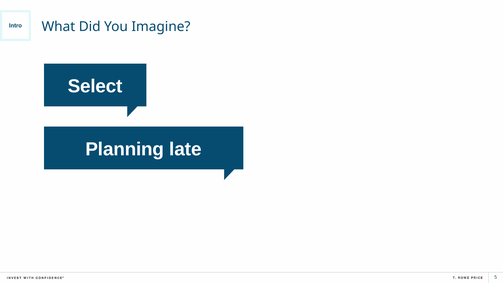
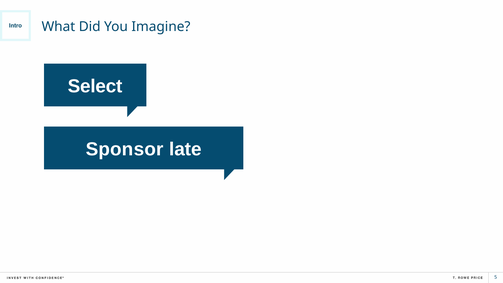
Planning: Planning -> Sponsor
